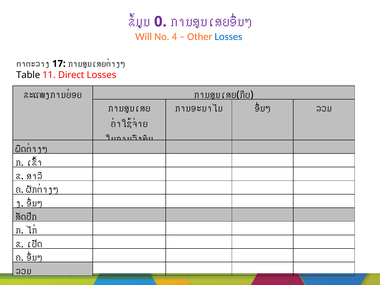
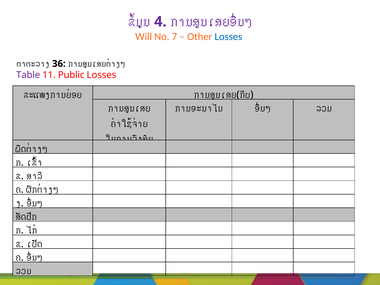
0: 0 -> 4
4: 4 -> 7
17: 17 -> 36
Table colour: black -> purple
Direct: Direct -> Public
